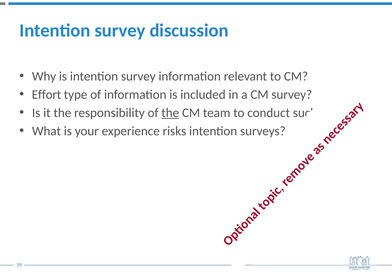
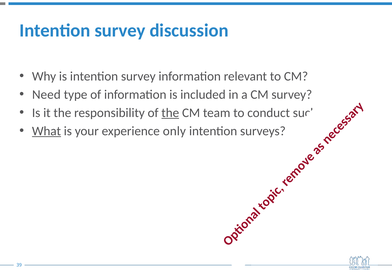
Effort: Effort -> Need
What underline: none -> present
risks: risks -> only
